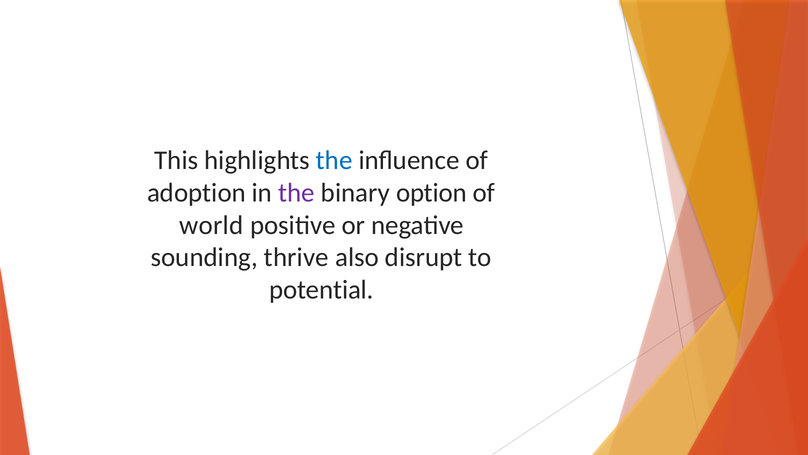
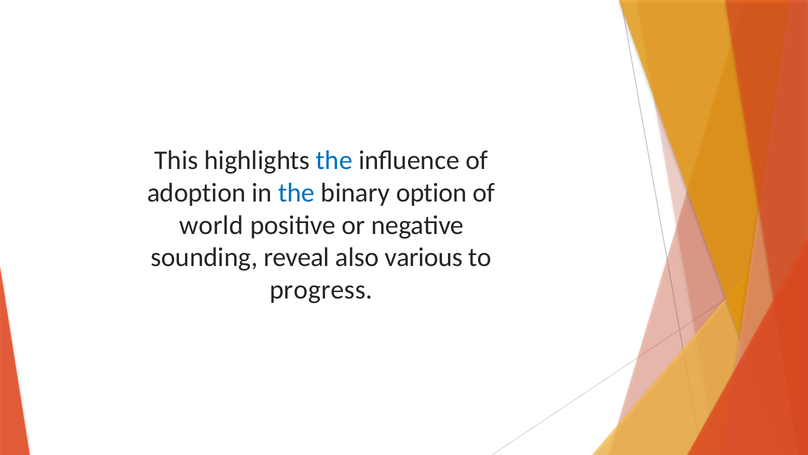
the at (297, 193) colour: purple -> blue
thrive: thrive -> reveal
disrupt: disrupt -> various
potential: potential -> progress
